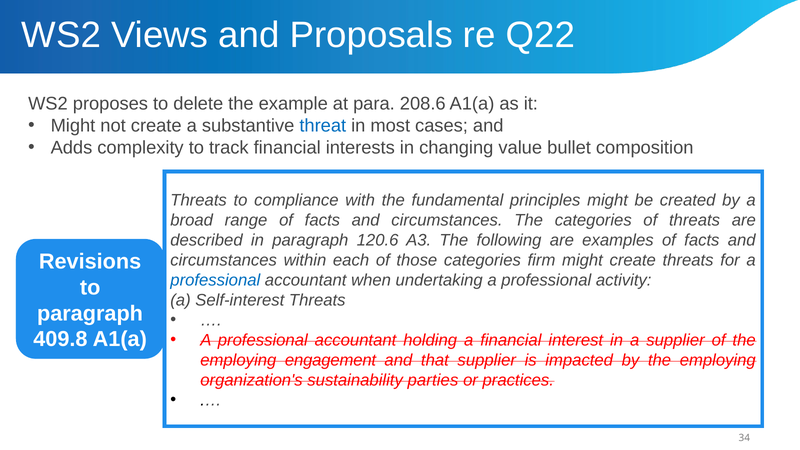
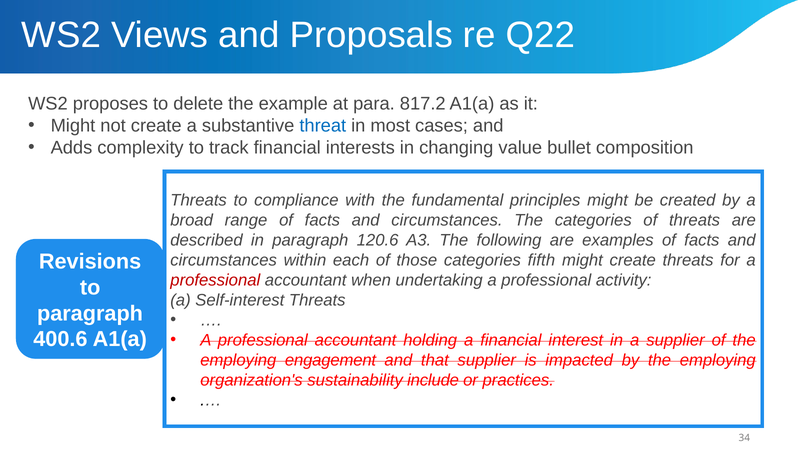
208.6: 208.6 -> 817.2
firm: firm -> fifth
professional at (215, 280) colour: blue -> red
409.8: 409.8 -> 400.6
parties: parties -> include
